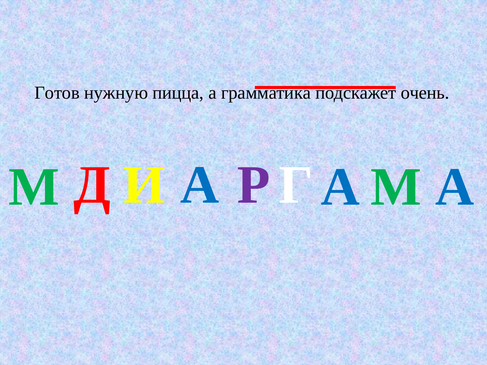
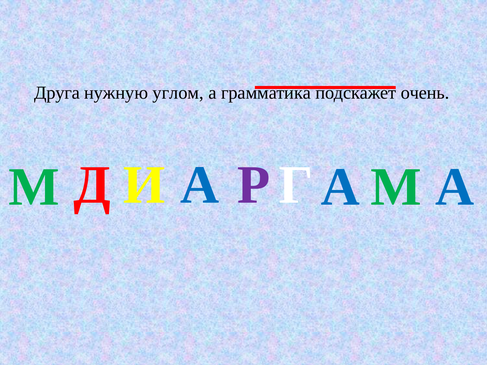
Готов: Готов -> Друга
пицца: пицца -> углом
